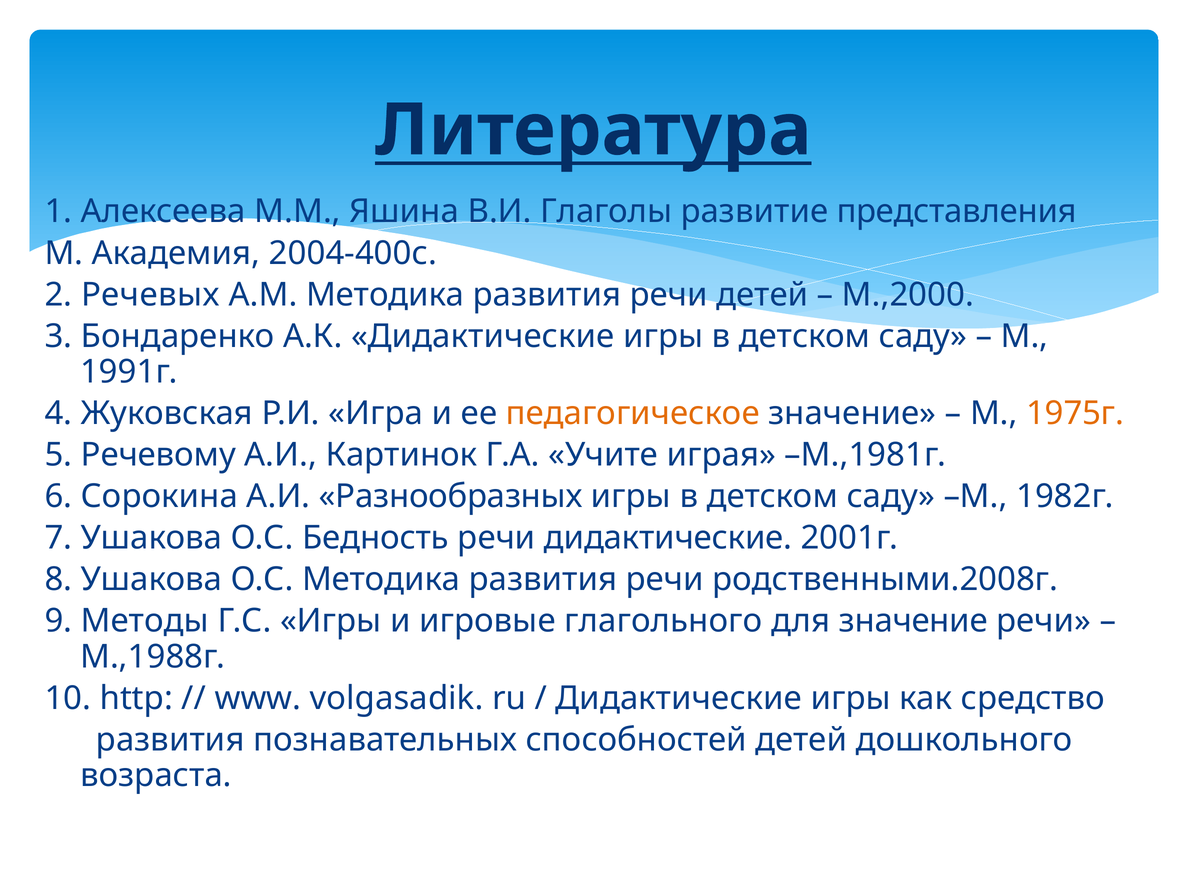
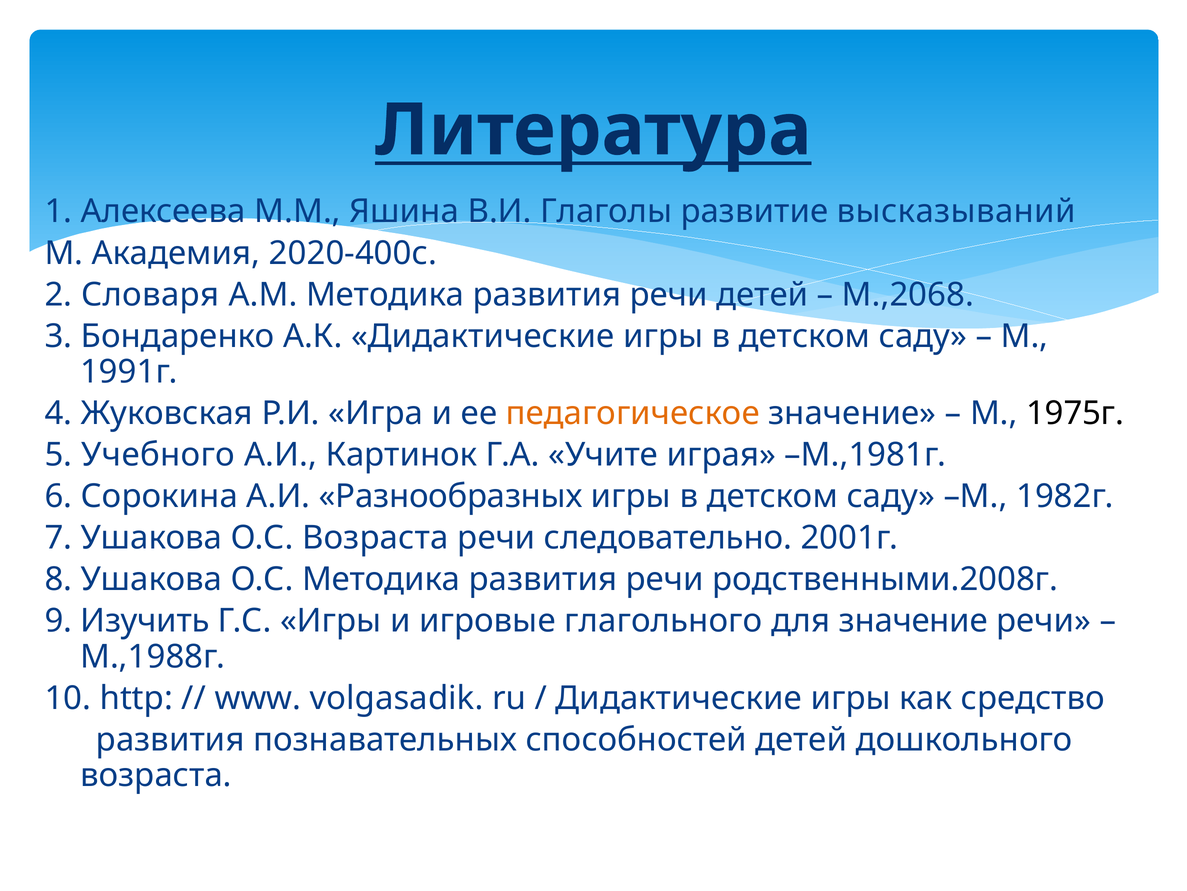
представления: представления -> высказываний
2004-400с: 2004-400с -> 2020-400с
Речевых: Речевых -> Словаря
М.,2000: М.,2000 -> М.,2068
1975г colour: orange -> black
Речевому: Речевому -> Учебного
О.С Бедность: Бедность -> Возраста
речи дидактические: дидактические -> следовательно
Методы: Методы -> Изучить
